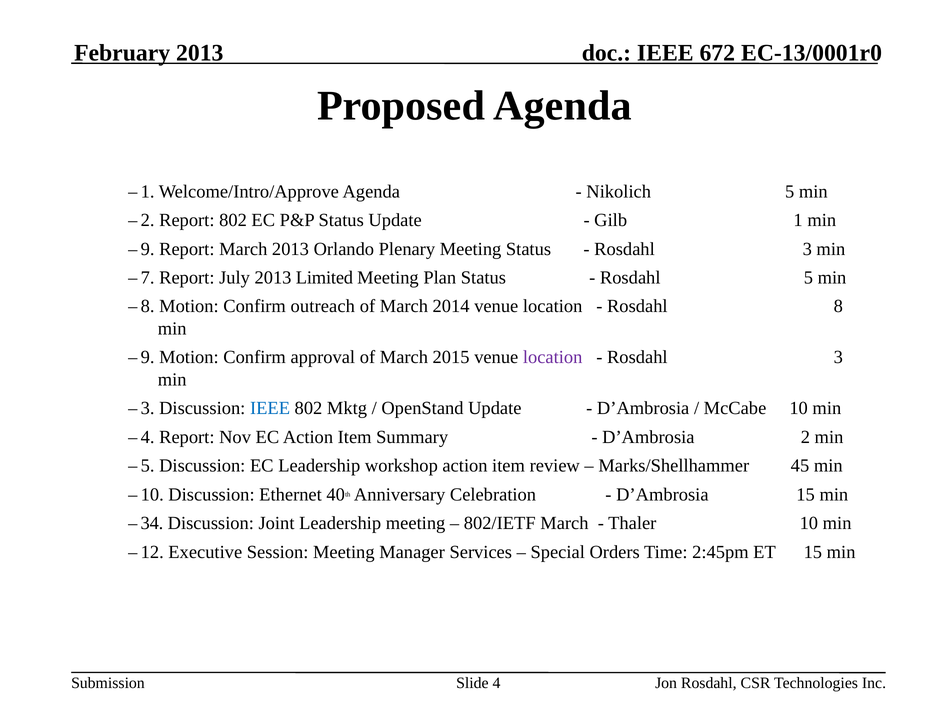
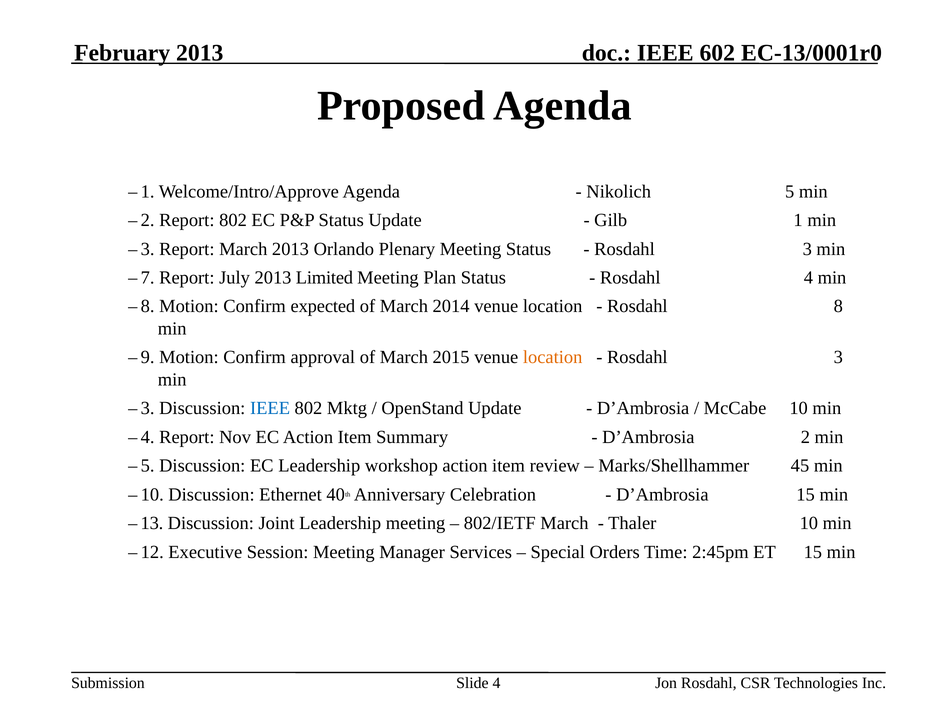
672: 672 -> 602
9 at (148, 249): 9 -> 3
Rosdahl 5: 5 -> 4
outreach: outreach -> expected
location at (553, 357) colour: purple -> orange
34: 34 -> 13
